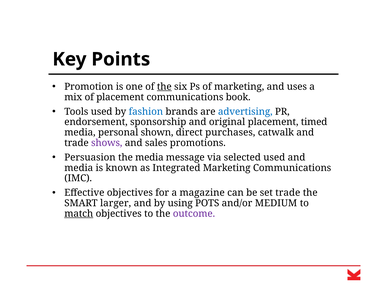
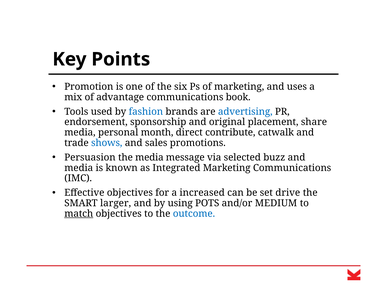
the at (164, 87) underline: present -> none
of placement: placement -> advantage
timed: timed -> share
shown: shown -> month
purchases: purchases -> contribute
shows colour: purple -> blue
selected used: used -> buzz
magazine: magazine -> increased
set trade: trade -> drive
outcome colour: purple -> blue
